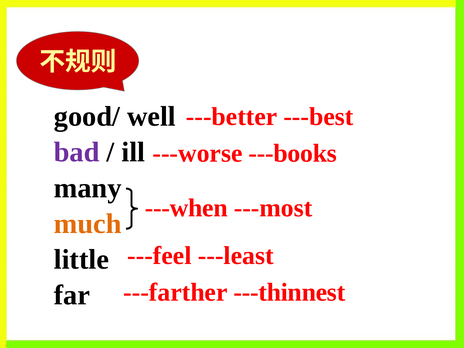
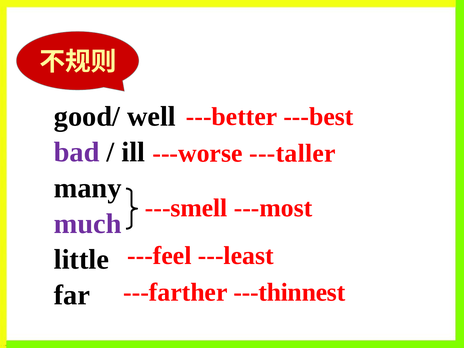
---books: ---books -> ---taller
---when: ---when -> ---smell
much colour: orange -> purple
